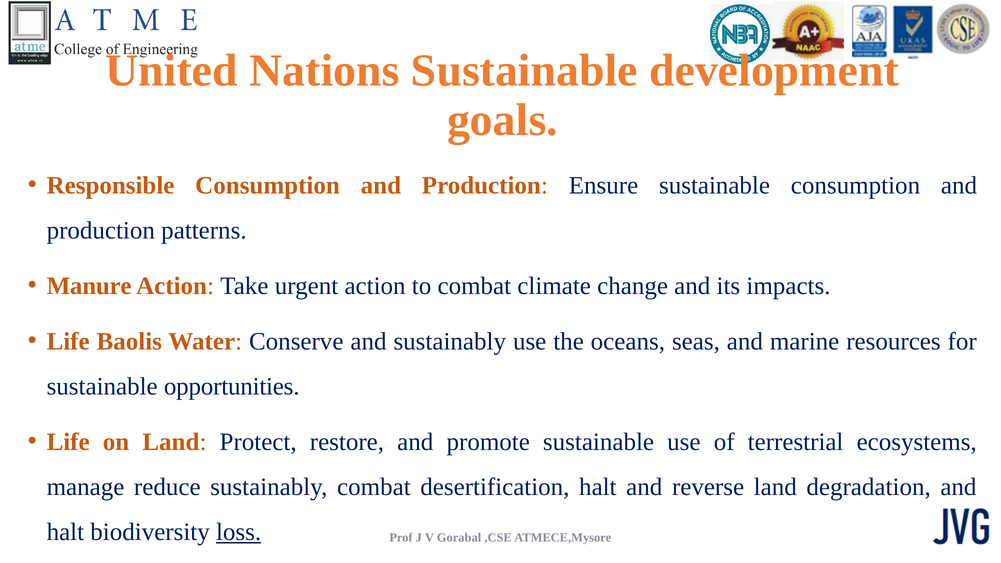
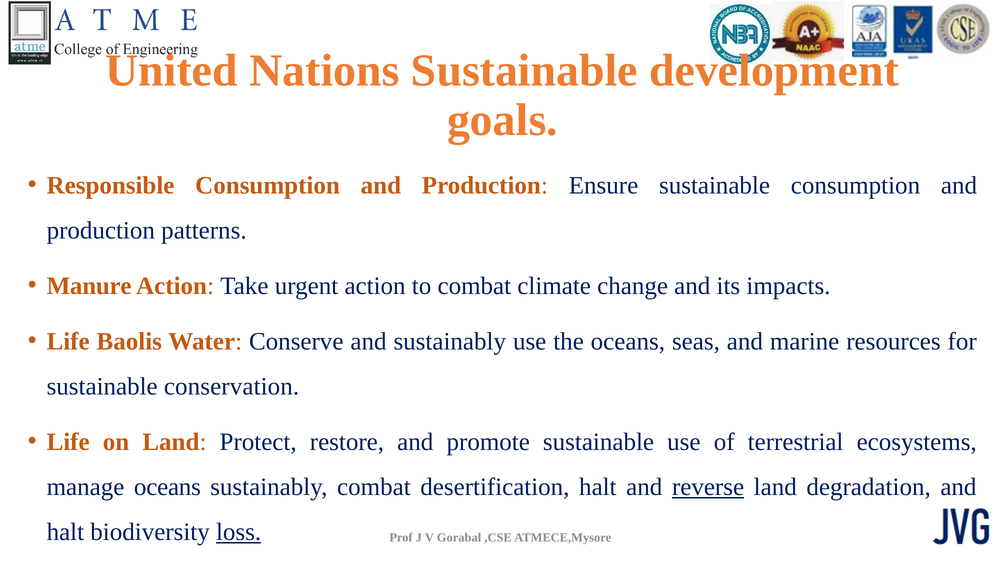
opportunities: opportunities -> conservation
manage reduce: reduce -> oceans
reverse underline: none -> present
